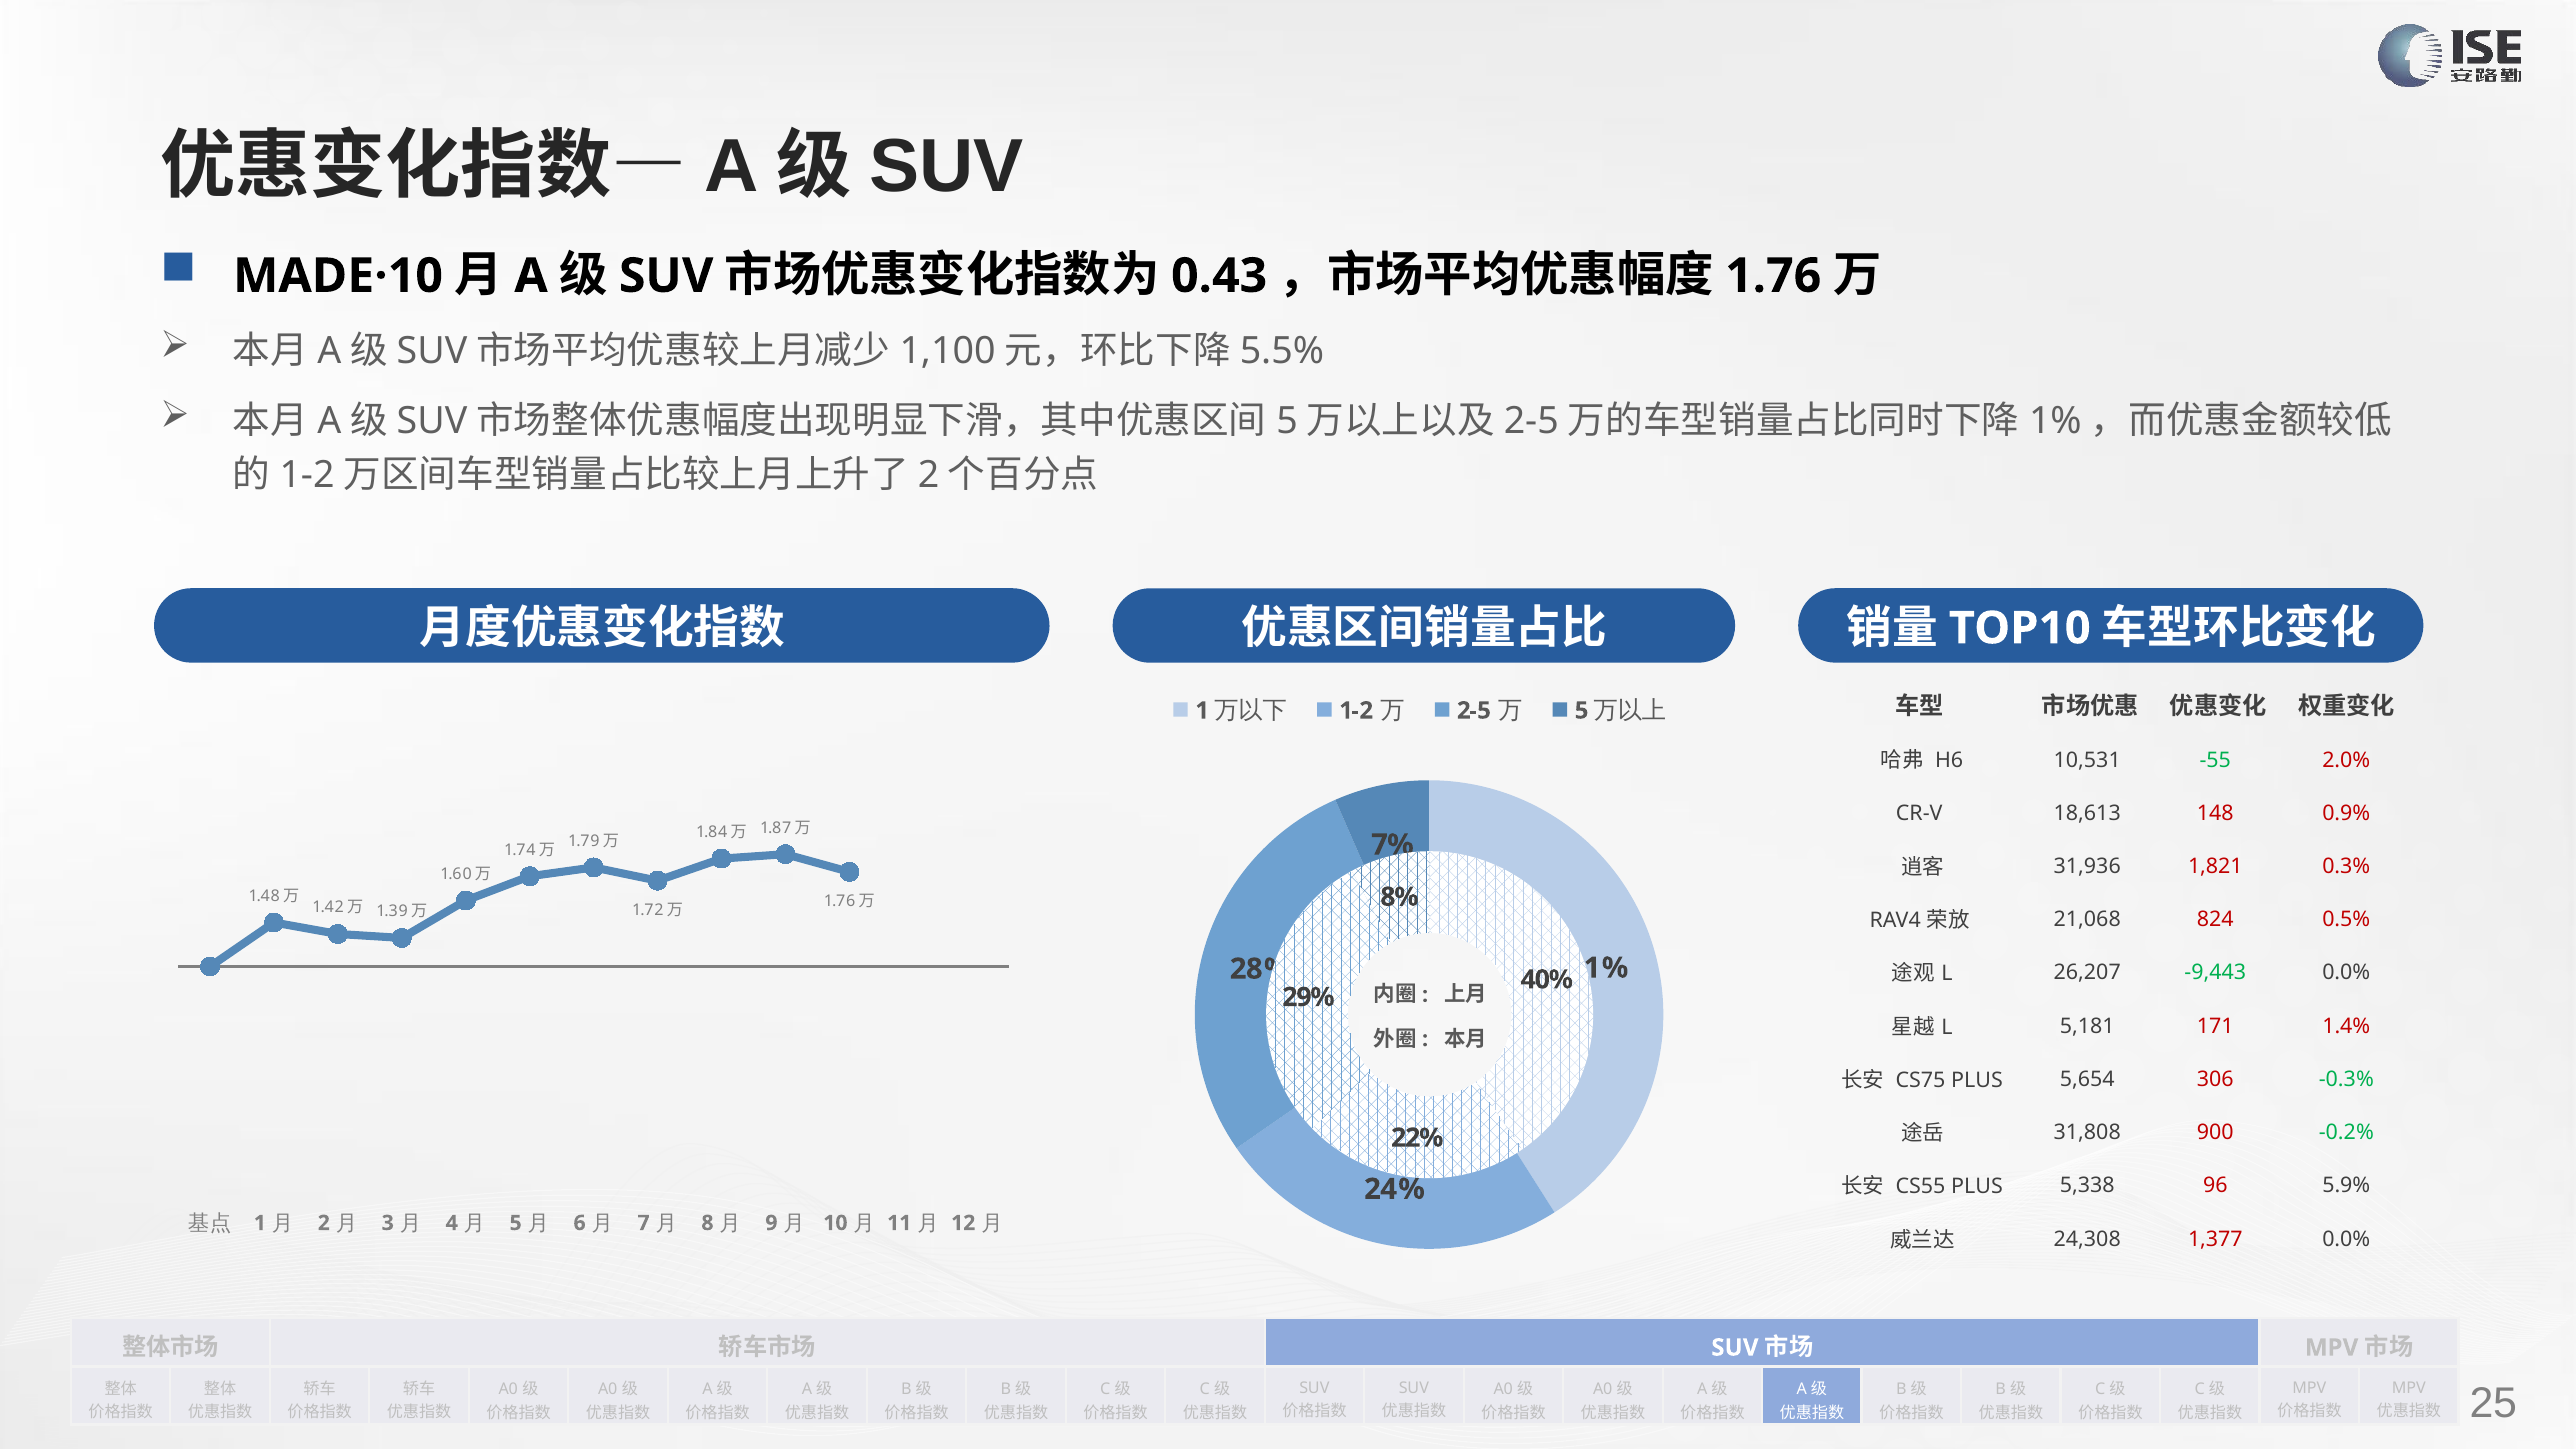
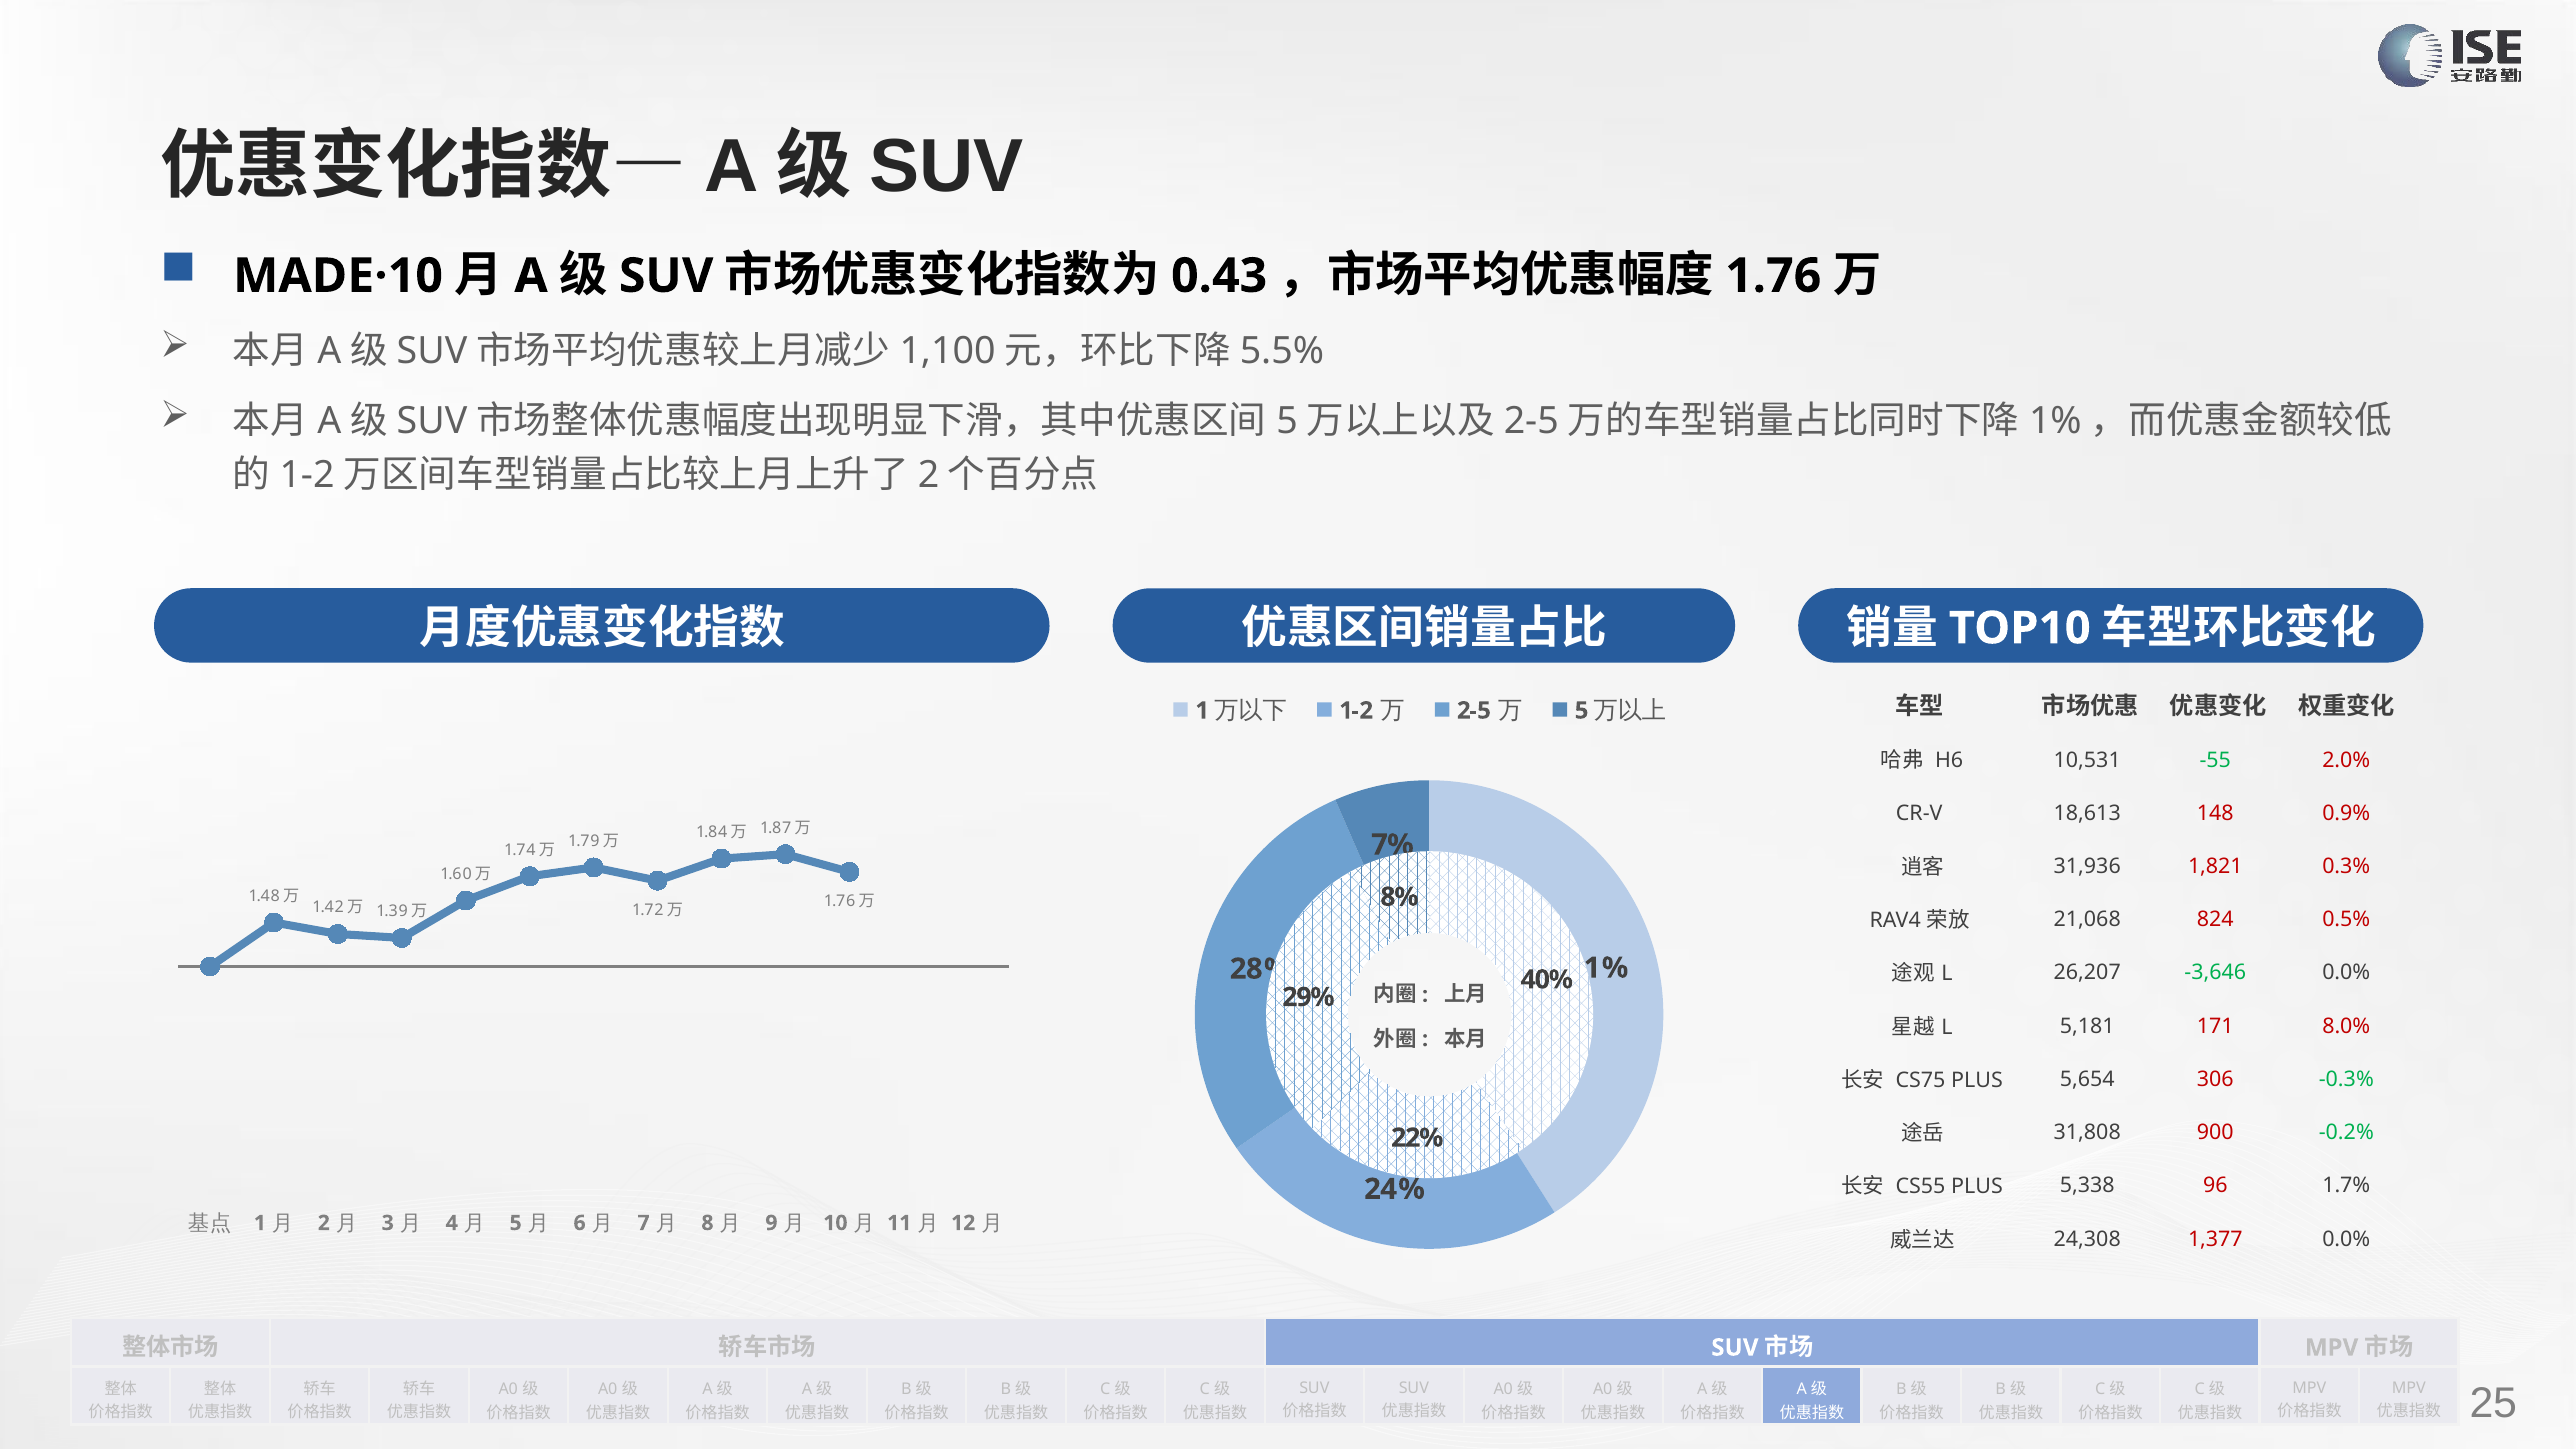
-9,443: -9,443 -> -3,646
1.4%: 1.4% -> 8.0%
5.9%: 5.9% -> 1.7%
